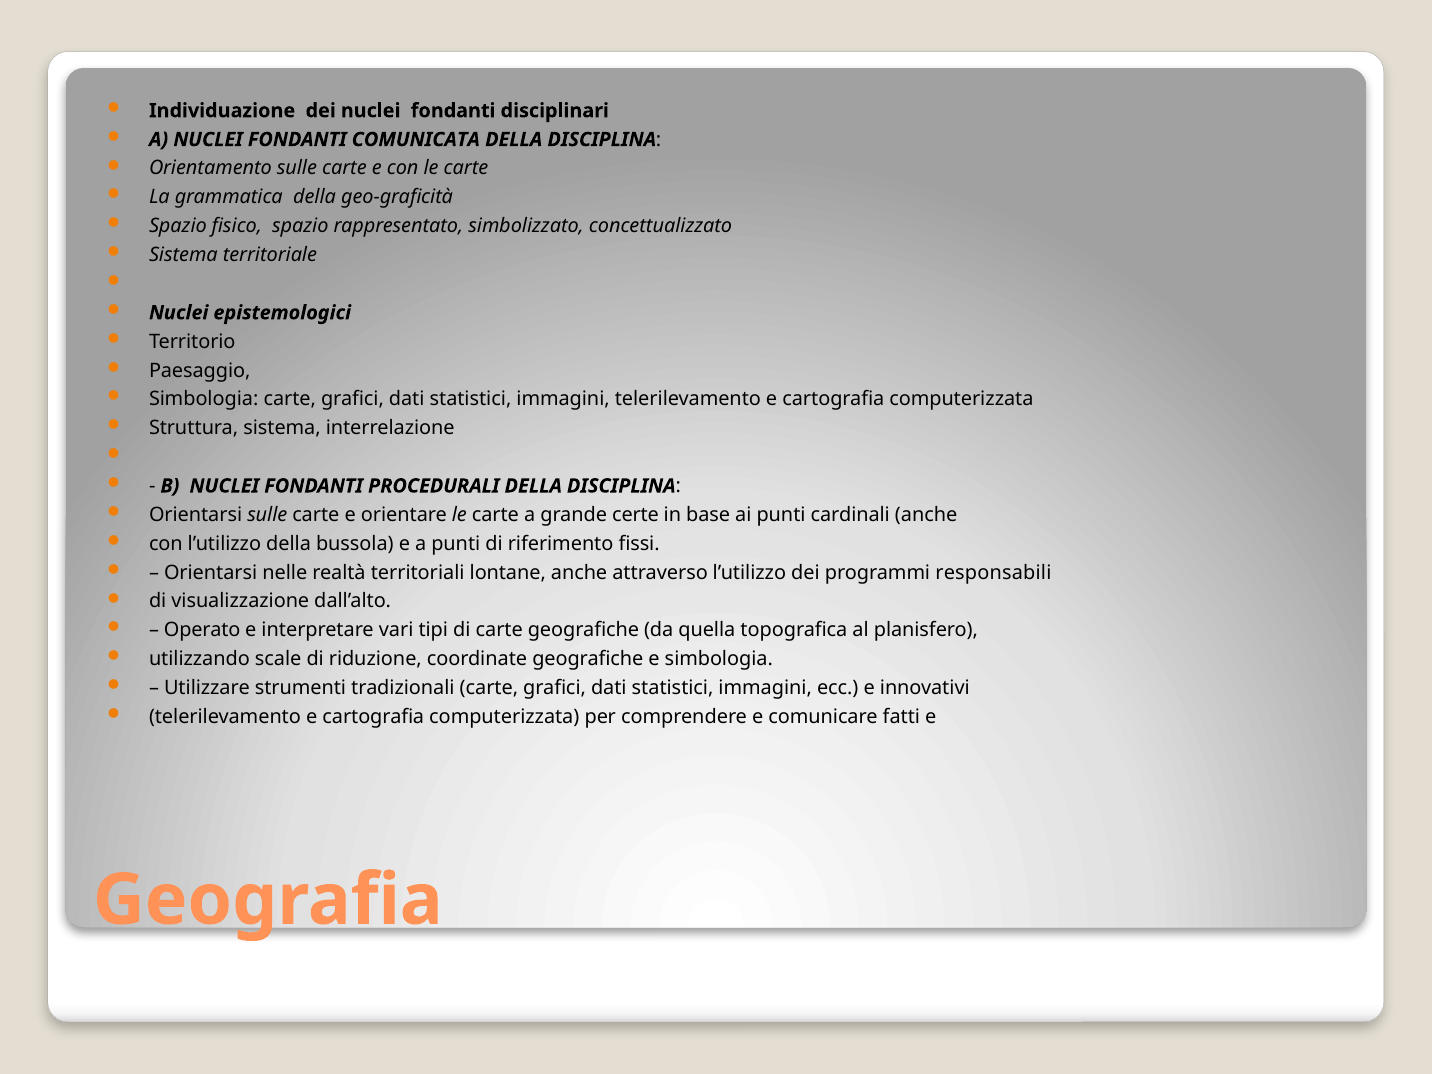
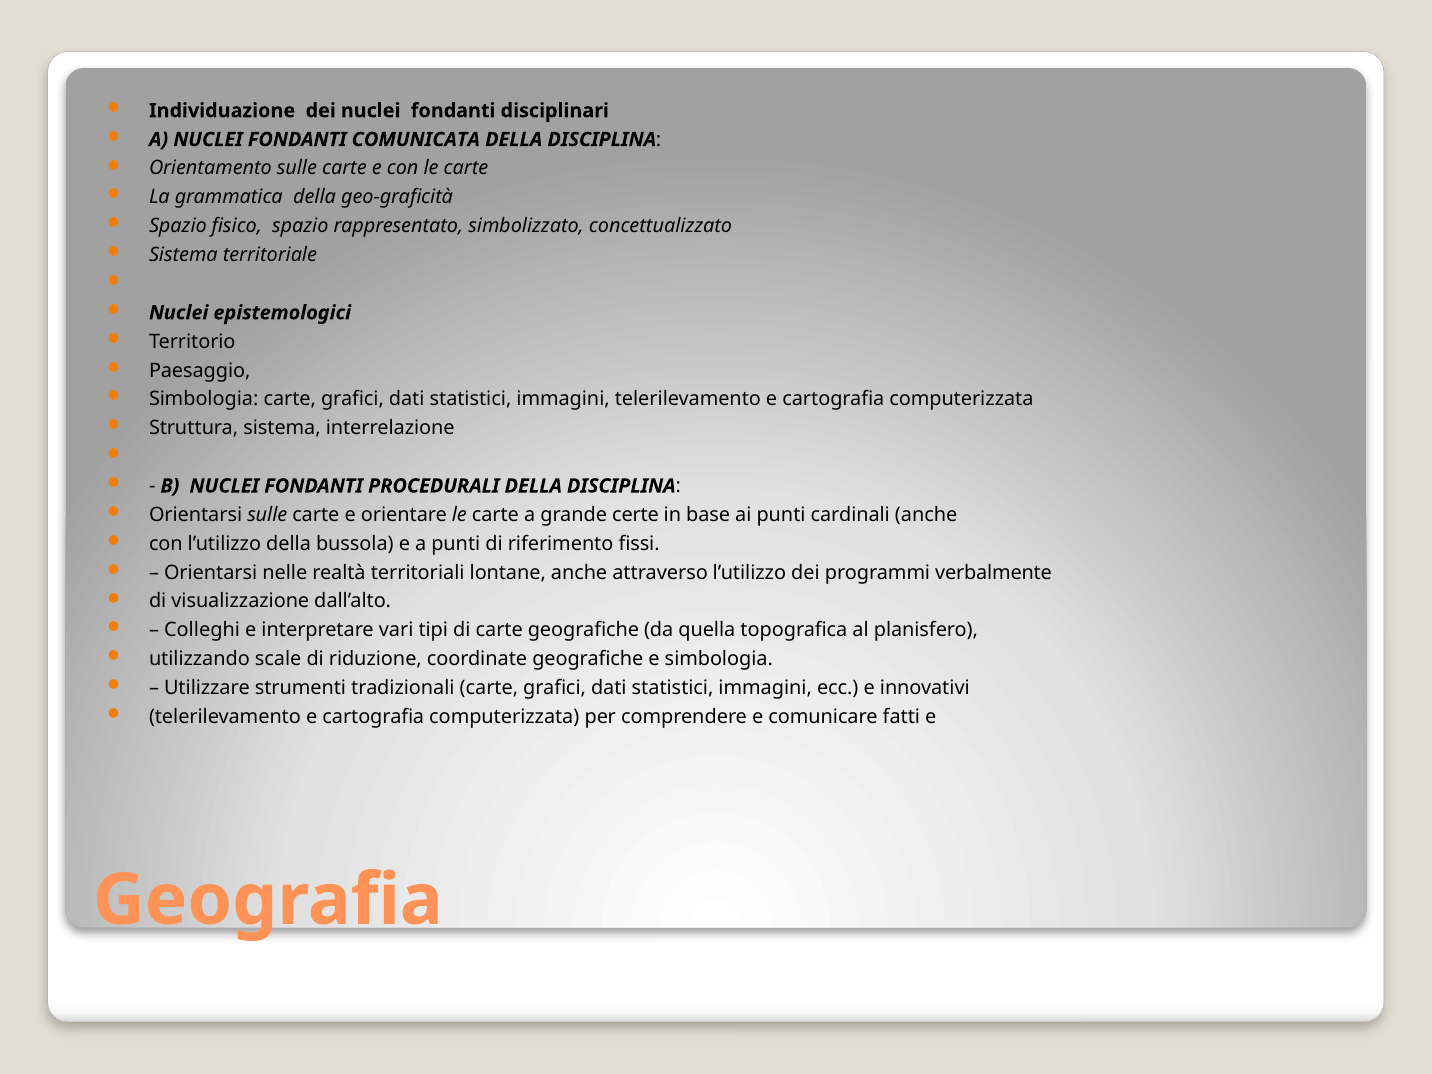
responsabili: responsabili -> verbalmente
Operato: Operato -> Colleghi
